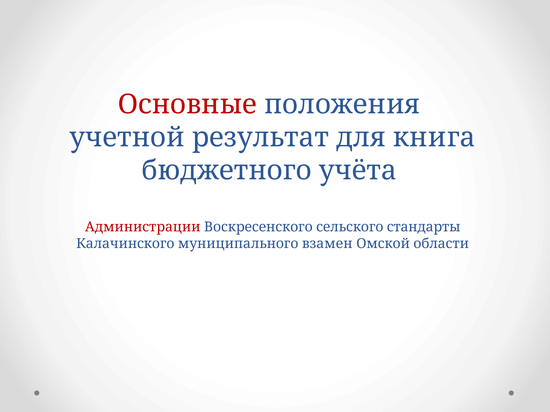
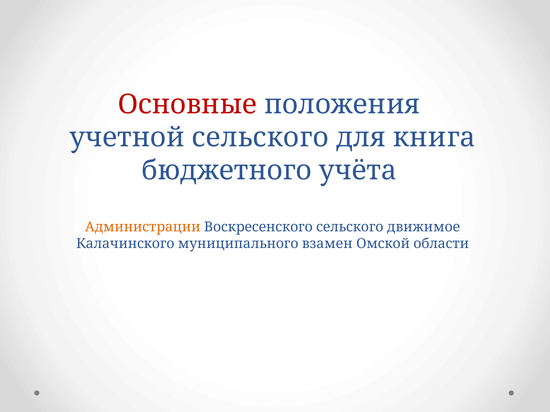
учетной результат: результат -> сельского
Администрации colour: red -> orange
стандарты: стандарты -> движимое
